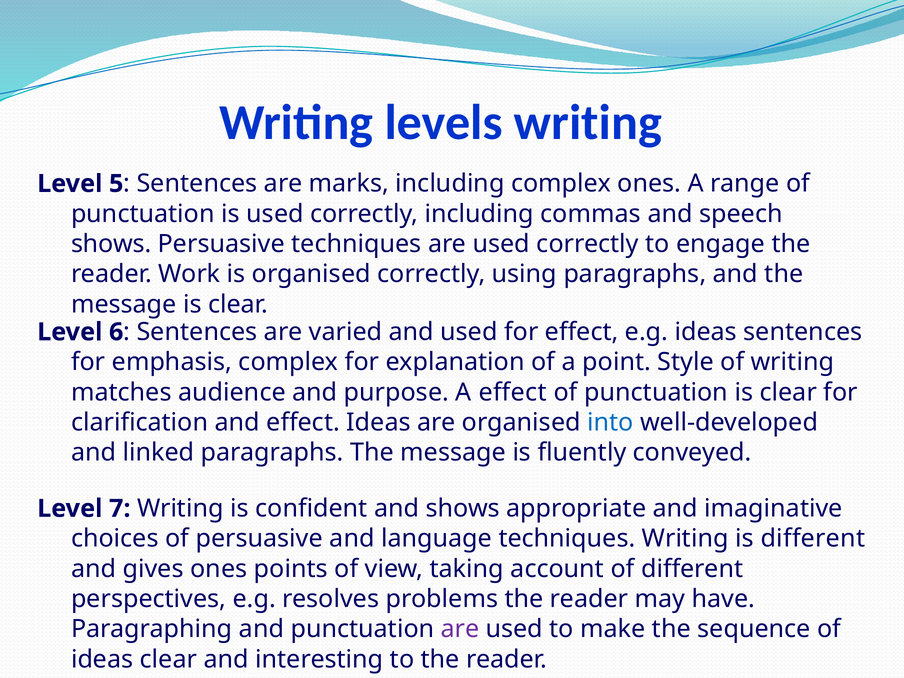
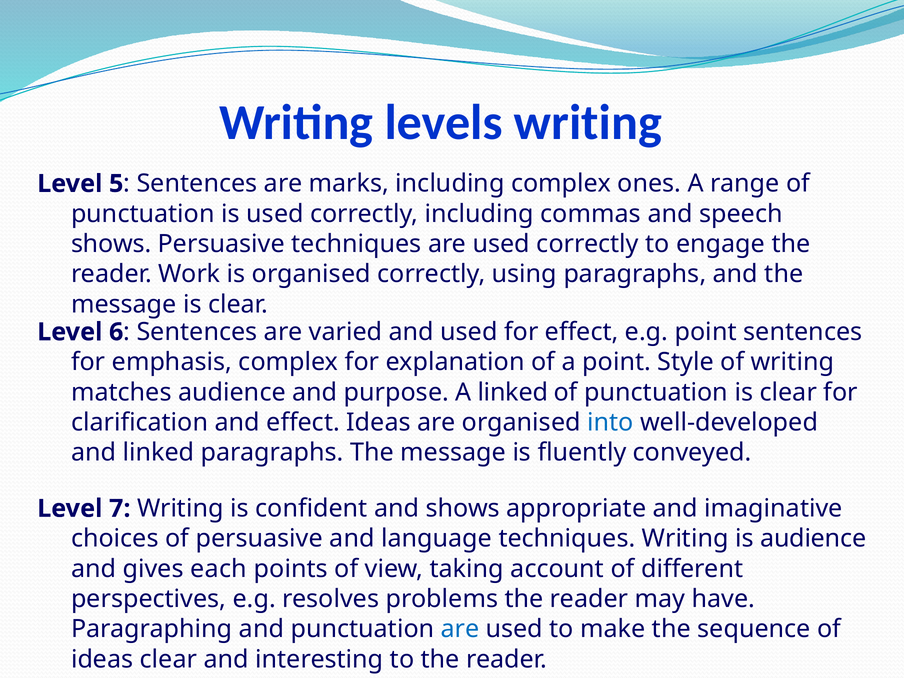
e.g ideas: ideas -> point
A effect: effect -> linked
is different: different -> audience
gives ones: ones -> each
are at (460, 629) colour: purple -> blue
